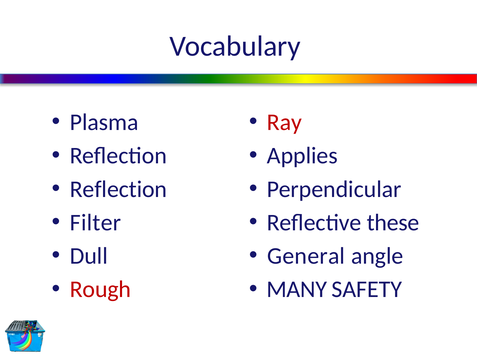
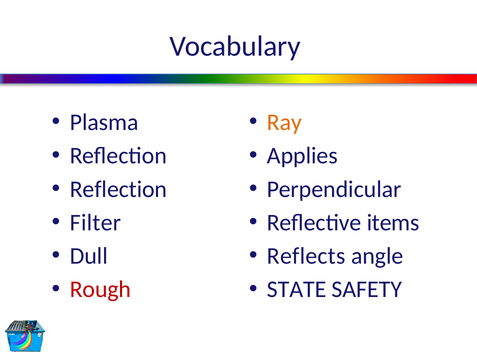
Ray colour: red -> orange
these: these -> items
General: General -> Reflects
MANY: MANY -> STATE
